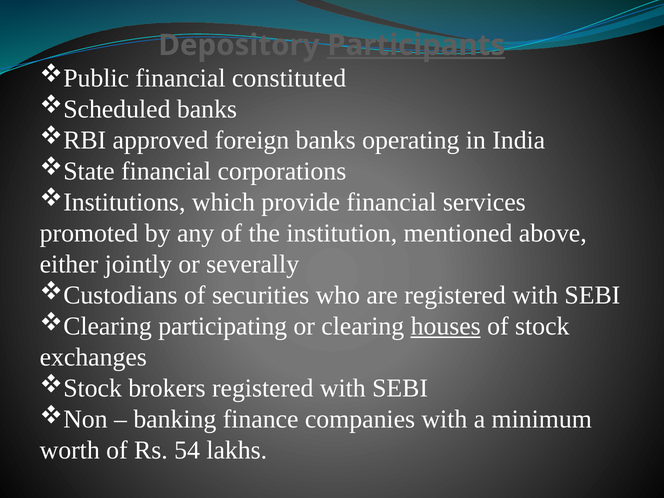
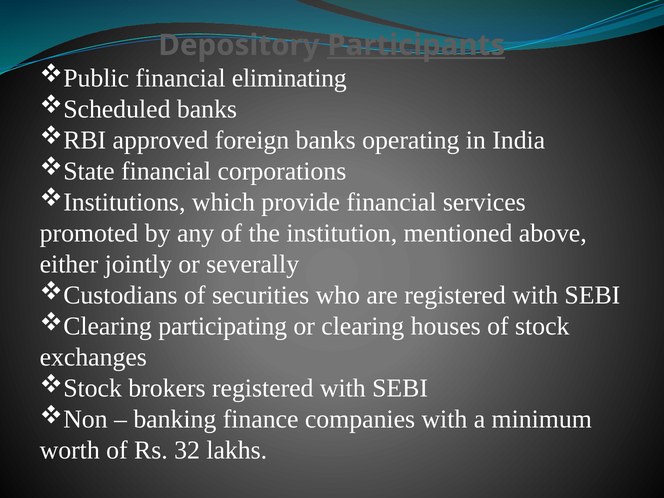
constituted: constituted -> eliminating
houses underline: present -> none
54: 54 -> 32
